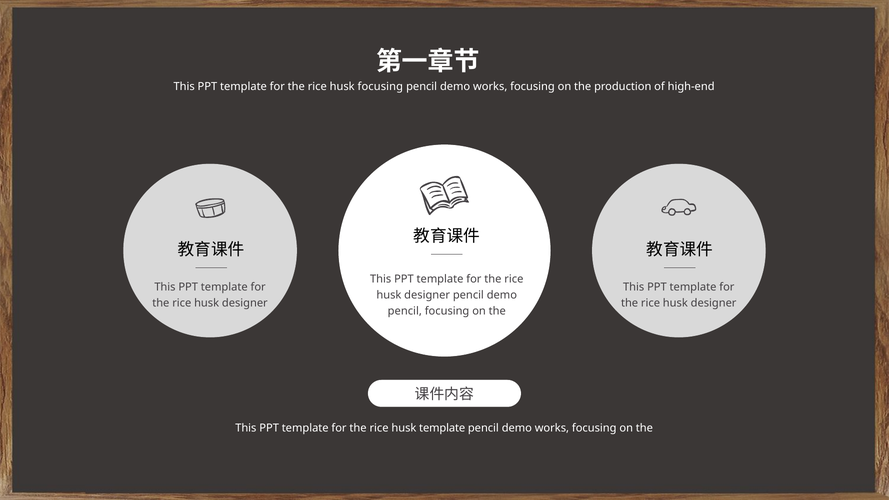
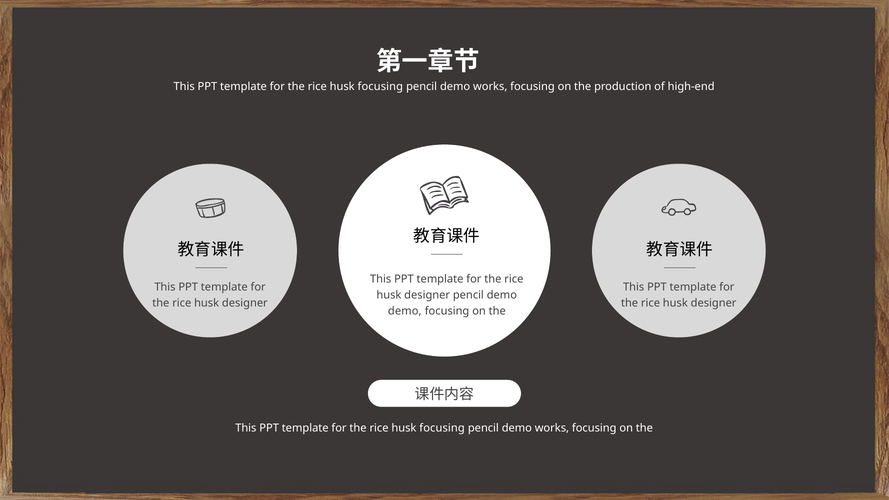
pencil at (405, 311): pencil -> demo
template at (442, 428): template -> focusing
